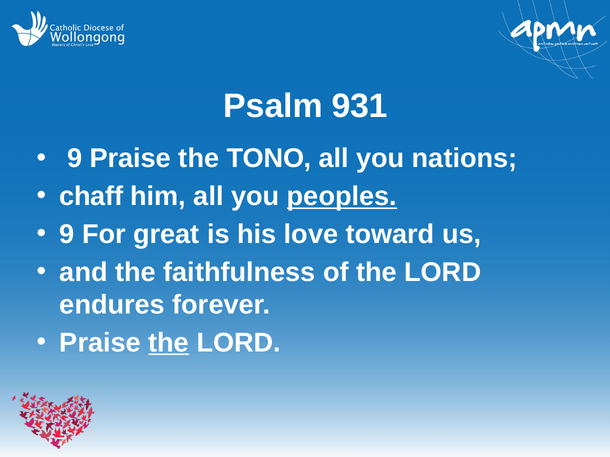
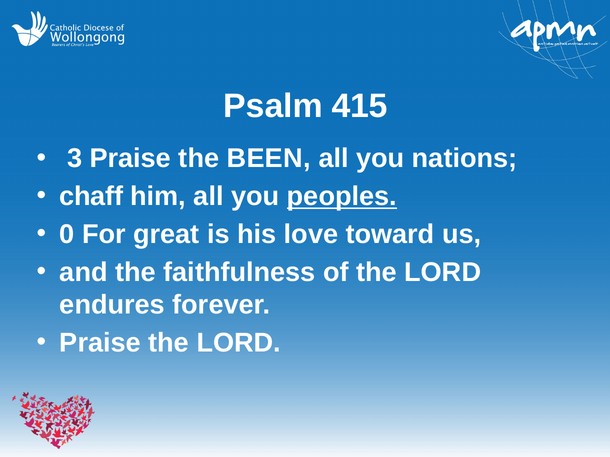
931: 931 -> 415
9 at (75, 159): 9 -> 3
TONO: TONO -> BEEN
9 at (67, 235): 9 -> 0
the at (169, 343) underline: present -> none
